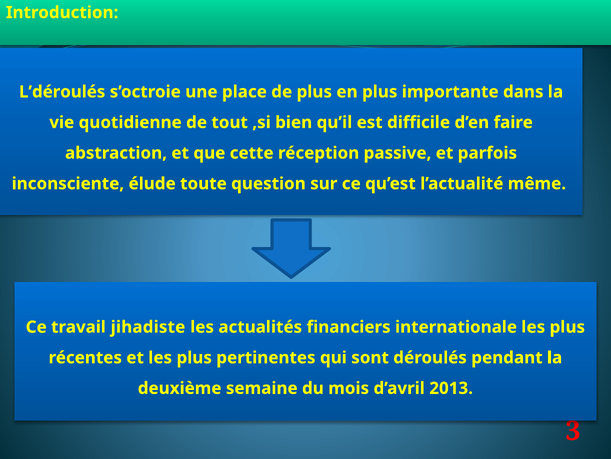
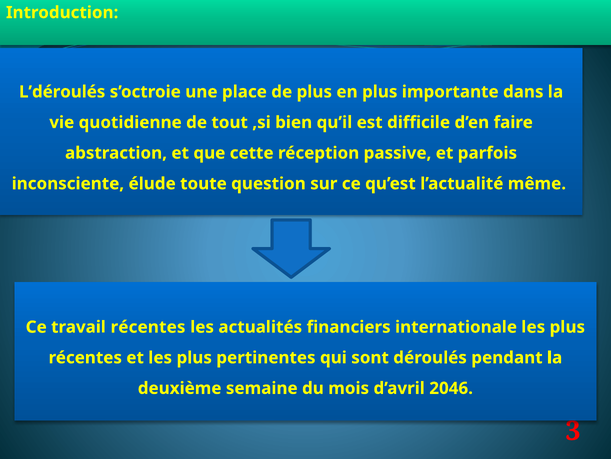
travail jihadiste: jihadiste -> récentes
2013: 2013 -> 2046
